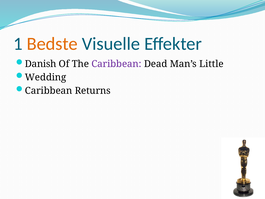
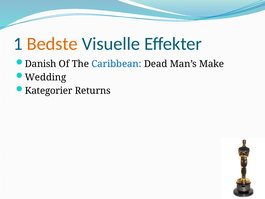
Caribbean at (116, 64) colour: purple -> blue
Little: Little -> Make
Caribbean at (49, 91): Caribbean -> Kategorier
